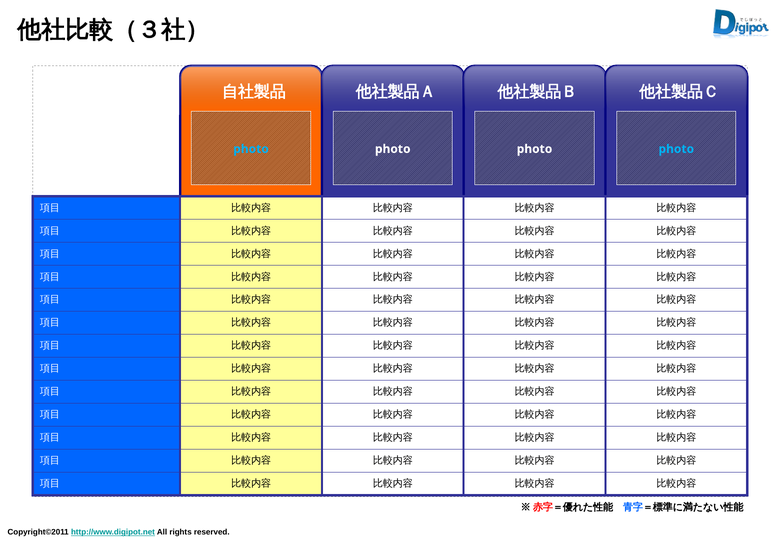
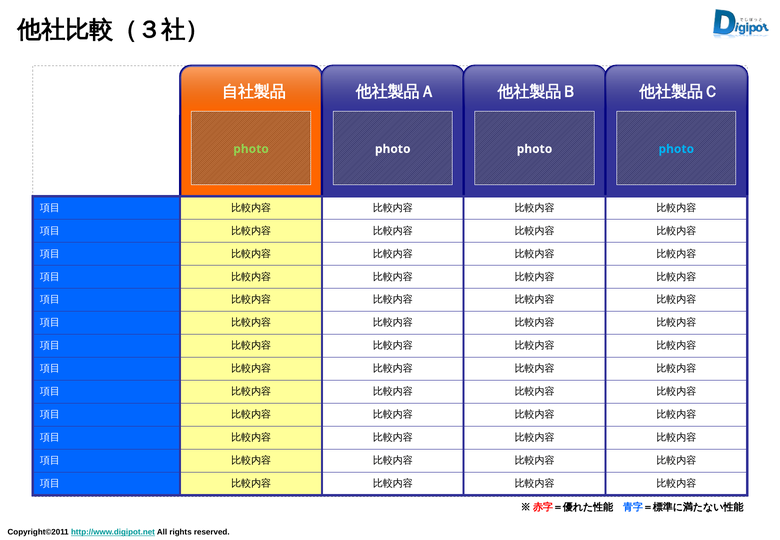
photo at (251, 149) colour: light blue -> light green
